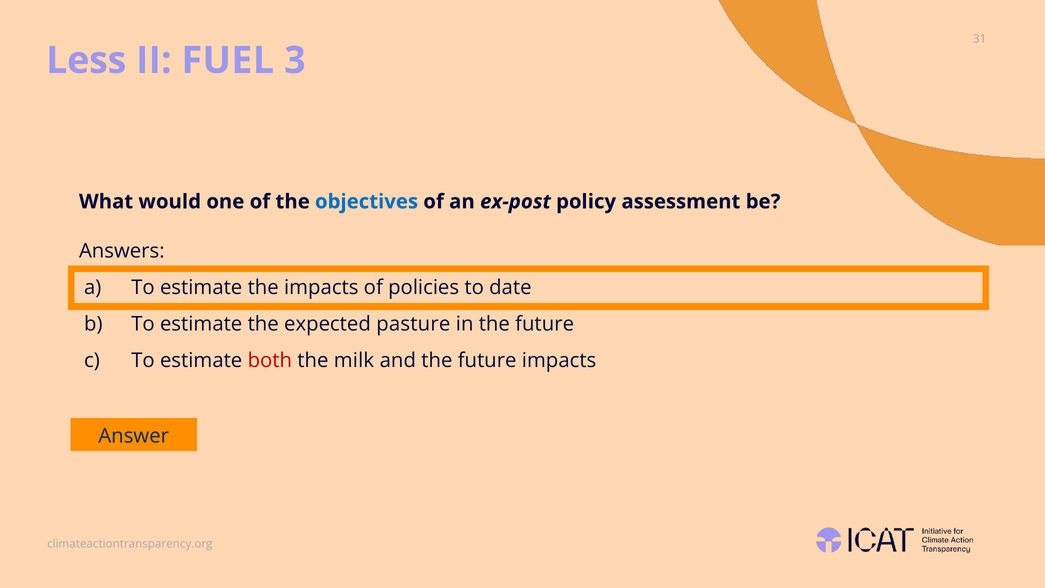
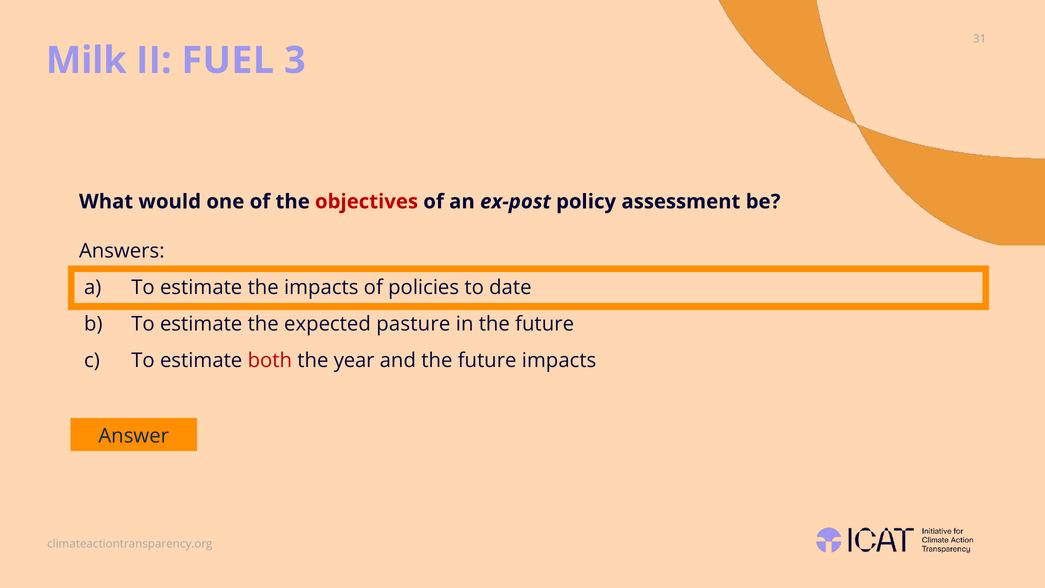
Less: Less -> Milk
objectives colour: blue -> red
milk: milk -> year
